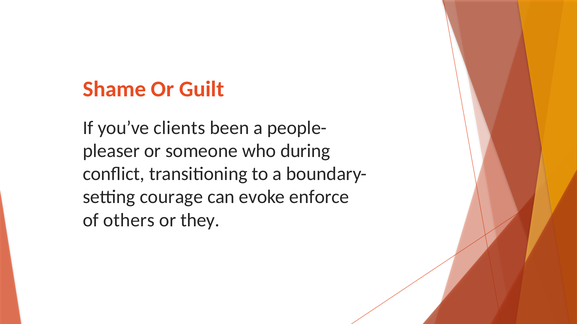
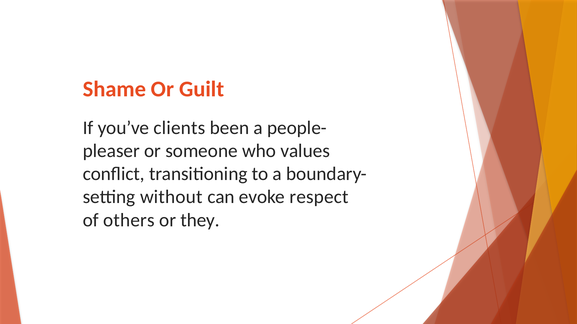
during: during -> values
courage: courage -> without
enforce: enforce -> respect
